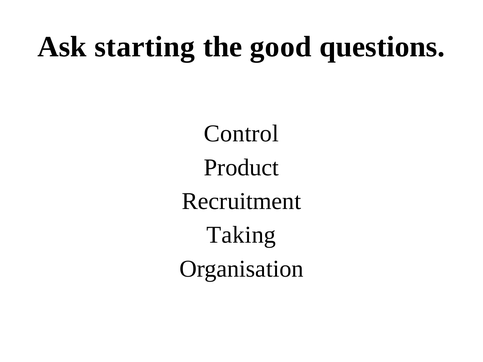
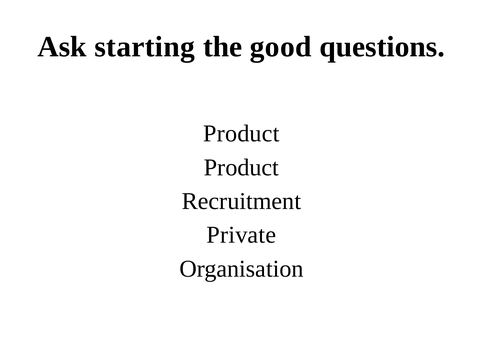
Control at (241, 134): Control -> Product
Taking: Taking -> Private
